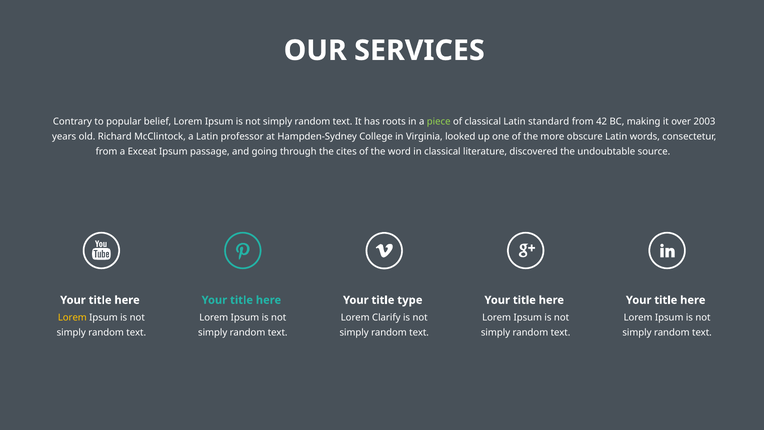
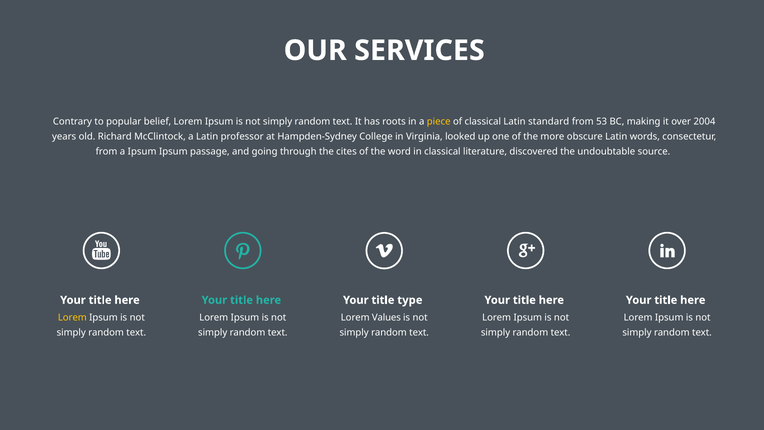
piece colour: light green -> yellow
42: 42 -> 53
2003: 2003 -> 2004
a Exceat: Exceat -> Ipsum
Clarify: Clarify -> Values
